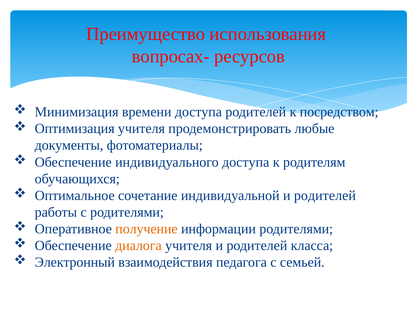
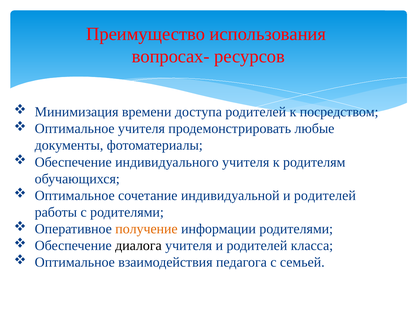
Оптимизация at (75, 129): Оптимизация -> Оптимальное
индивидуального доступа: доступа -> учителя
диалога colour: orange -> black
Электронный at (75, 262): Электронный -> Оптимальное
